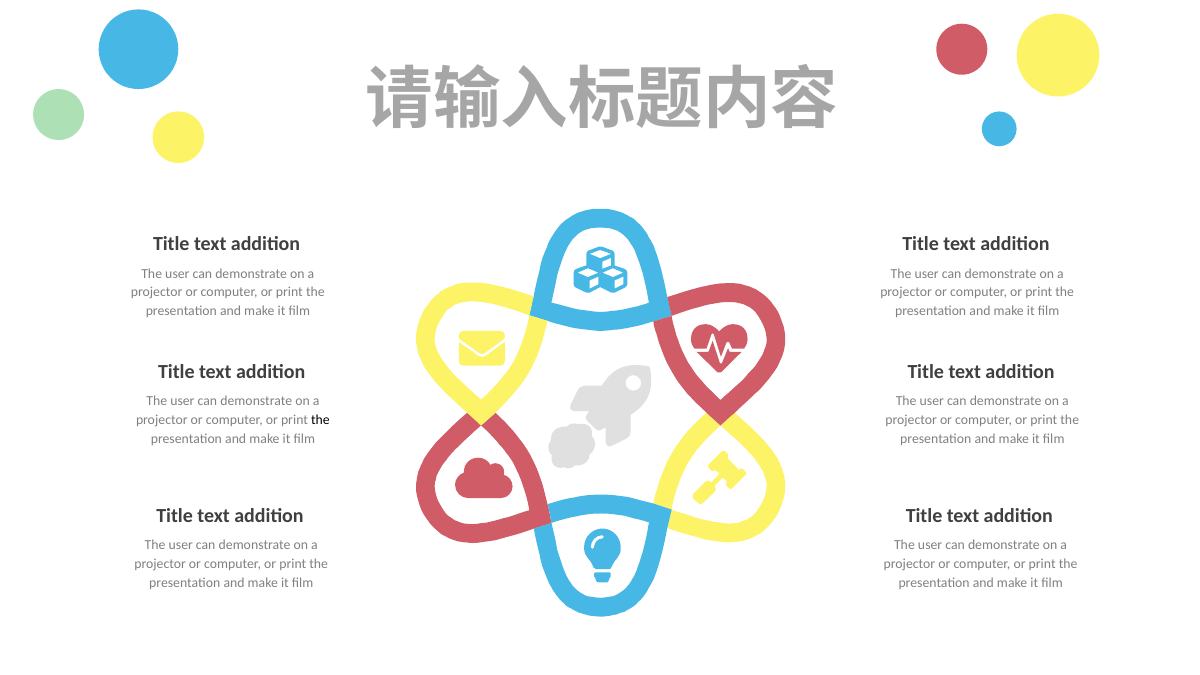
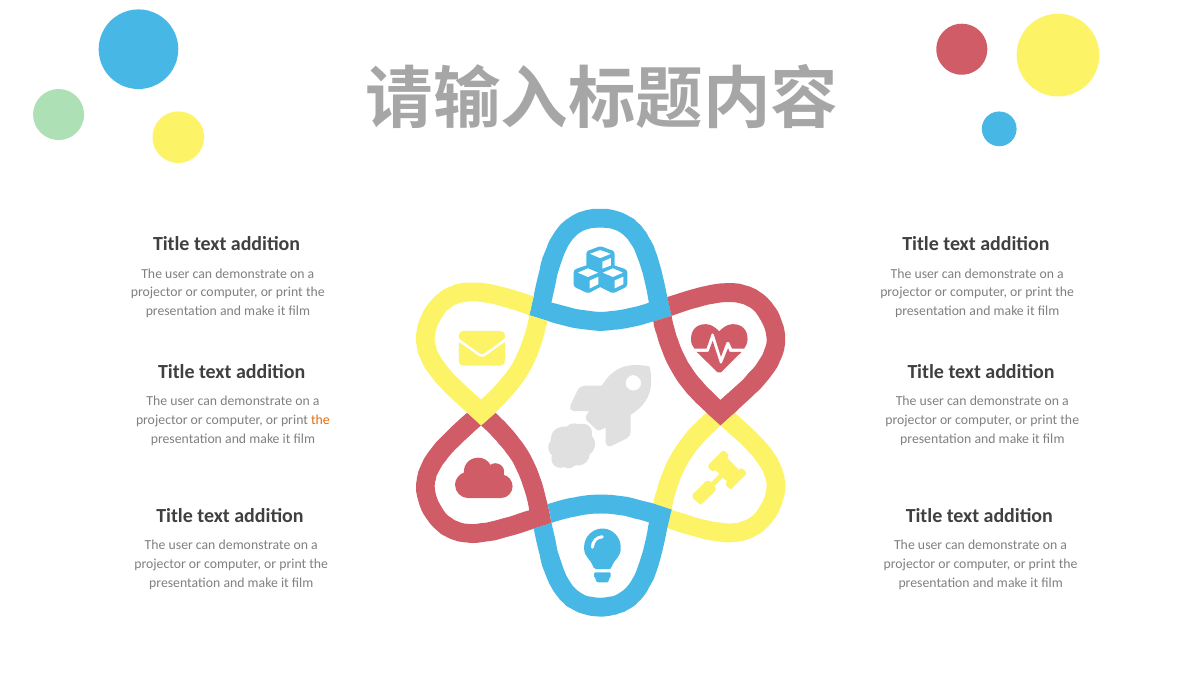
the at (320, 420) colour: black -> orange
